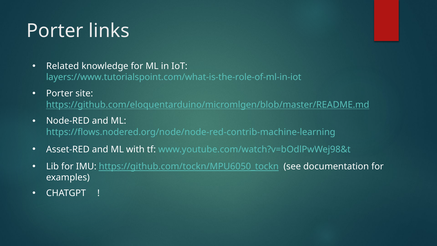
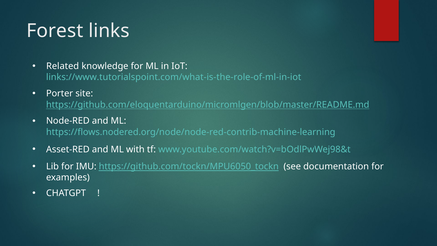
Porter at (55, 31): Porter -> Forest
layers://www.tutorialspoint.com/what-is-the-role-of-ml-in-iot: layers://www.tutorialspoint.com/what-is-the-role-of-ml-in-iot -> links://www.tutorialspoint.com/what-is-the-role-of-ml-in-iot
